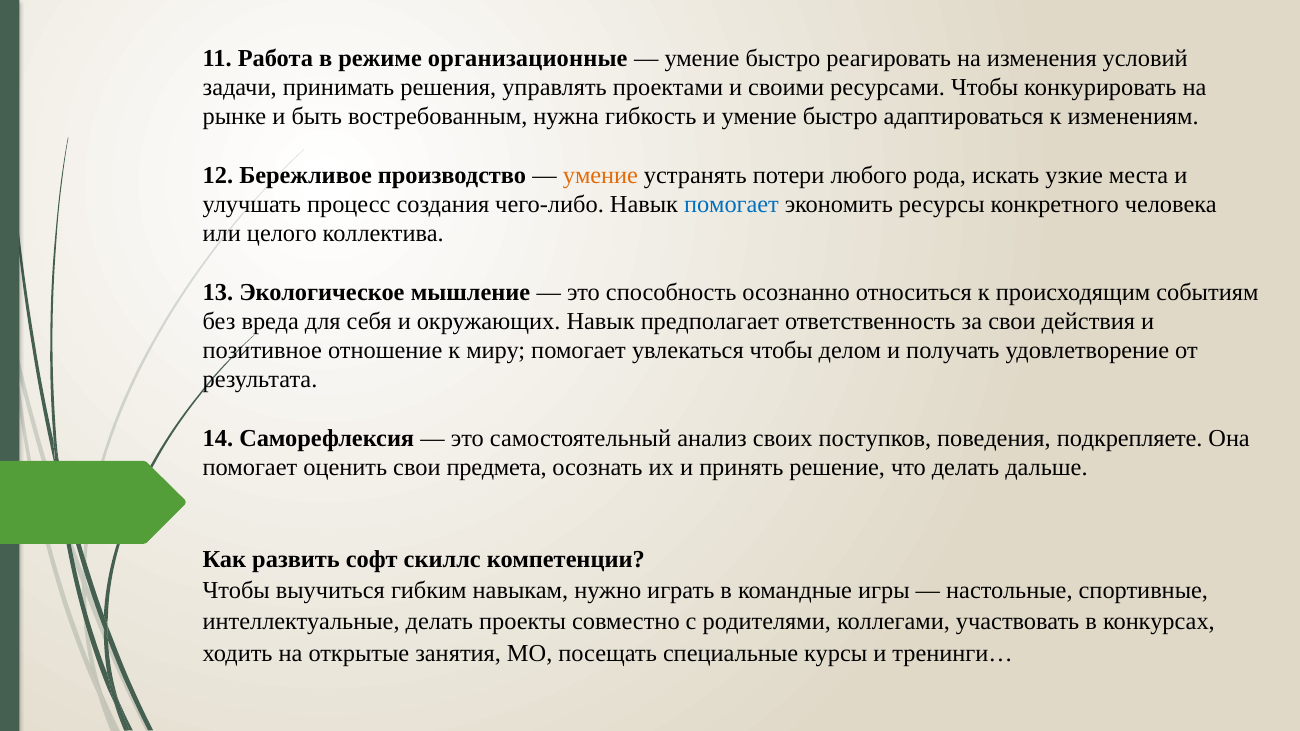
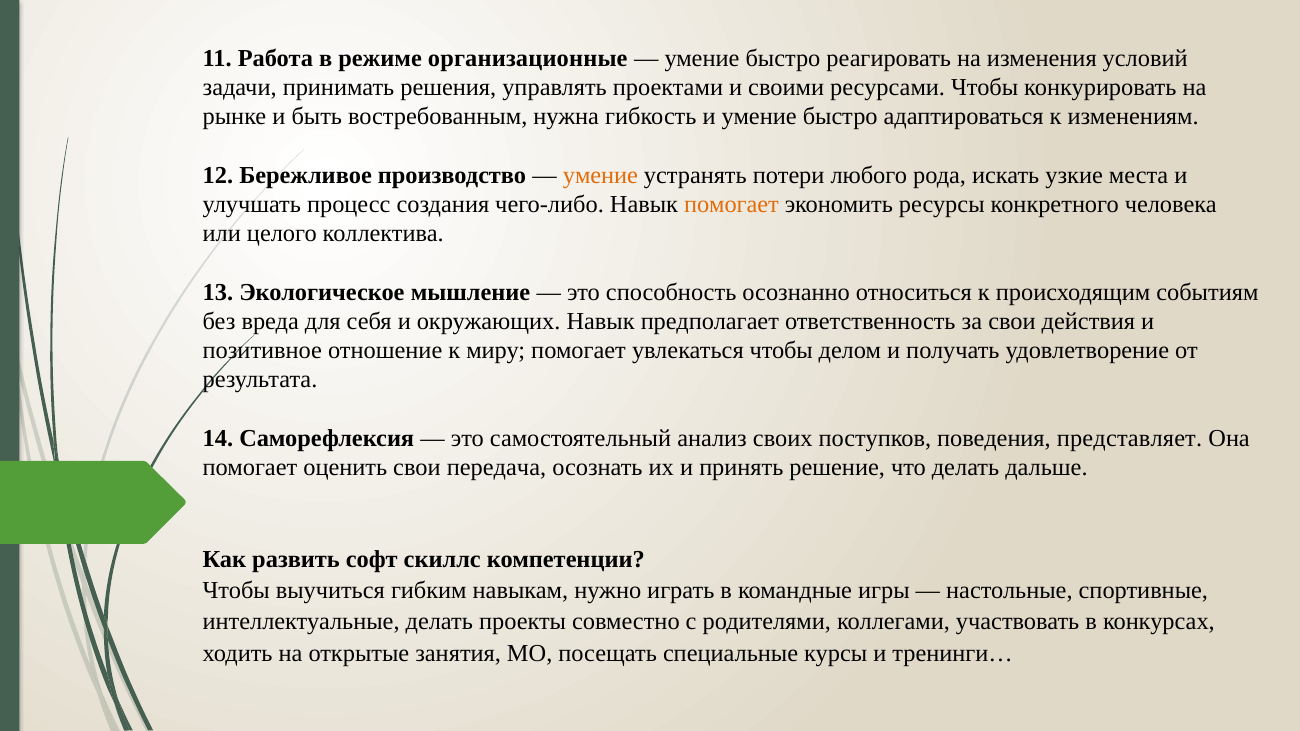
помогает at (731, 204) colour: blue -> orange
подкрепляете: подкрепляете -> представляет
предмета: предмета -> передача
